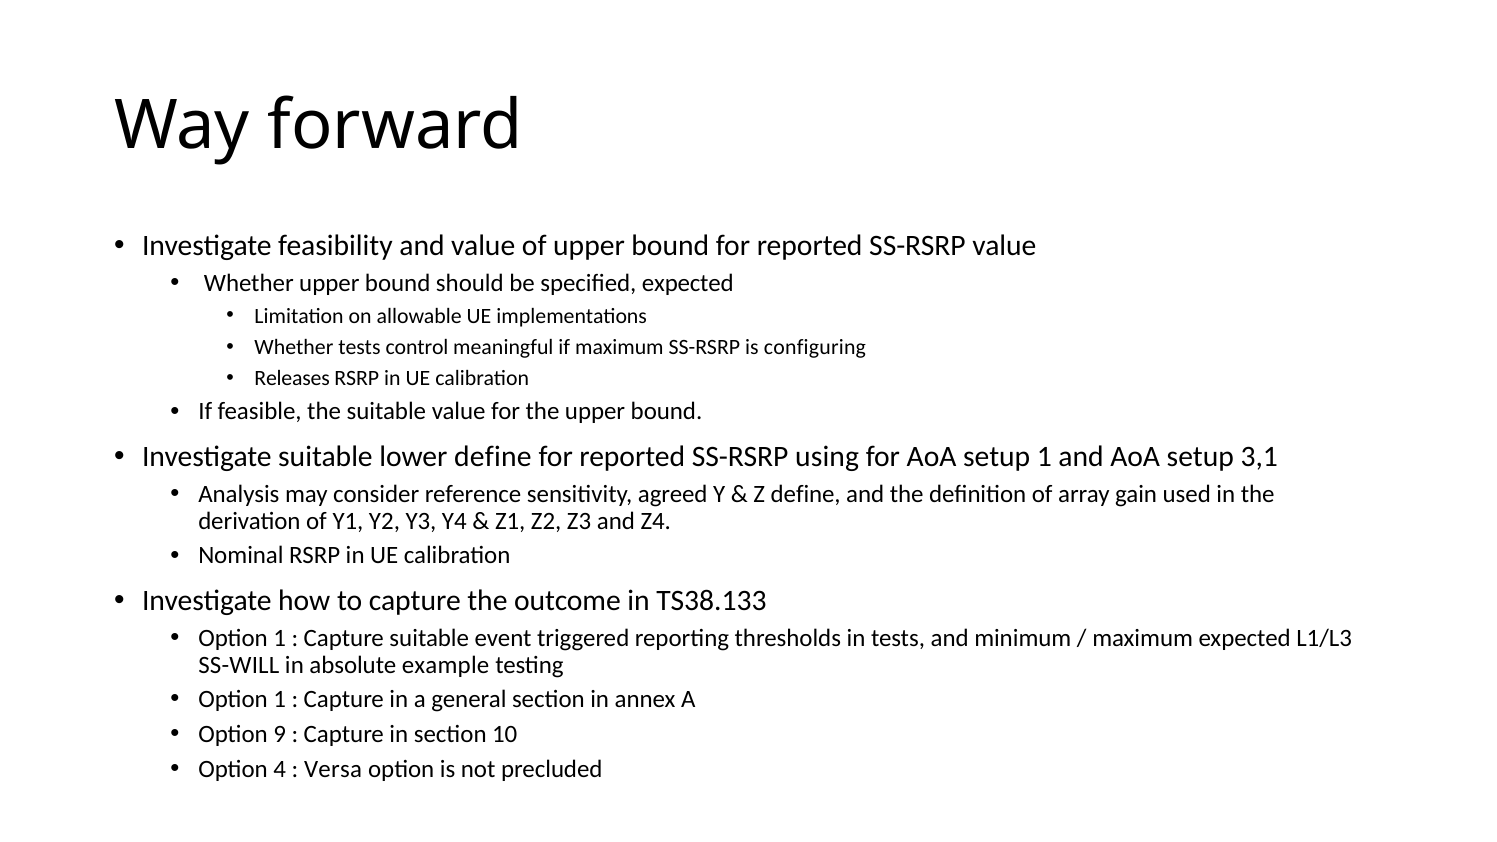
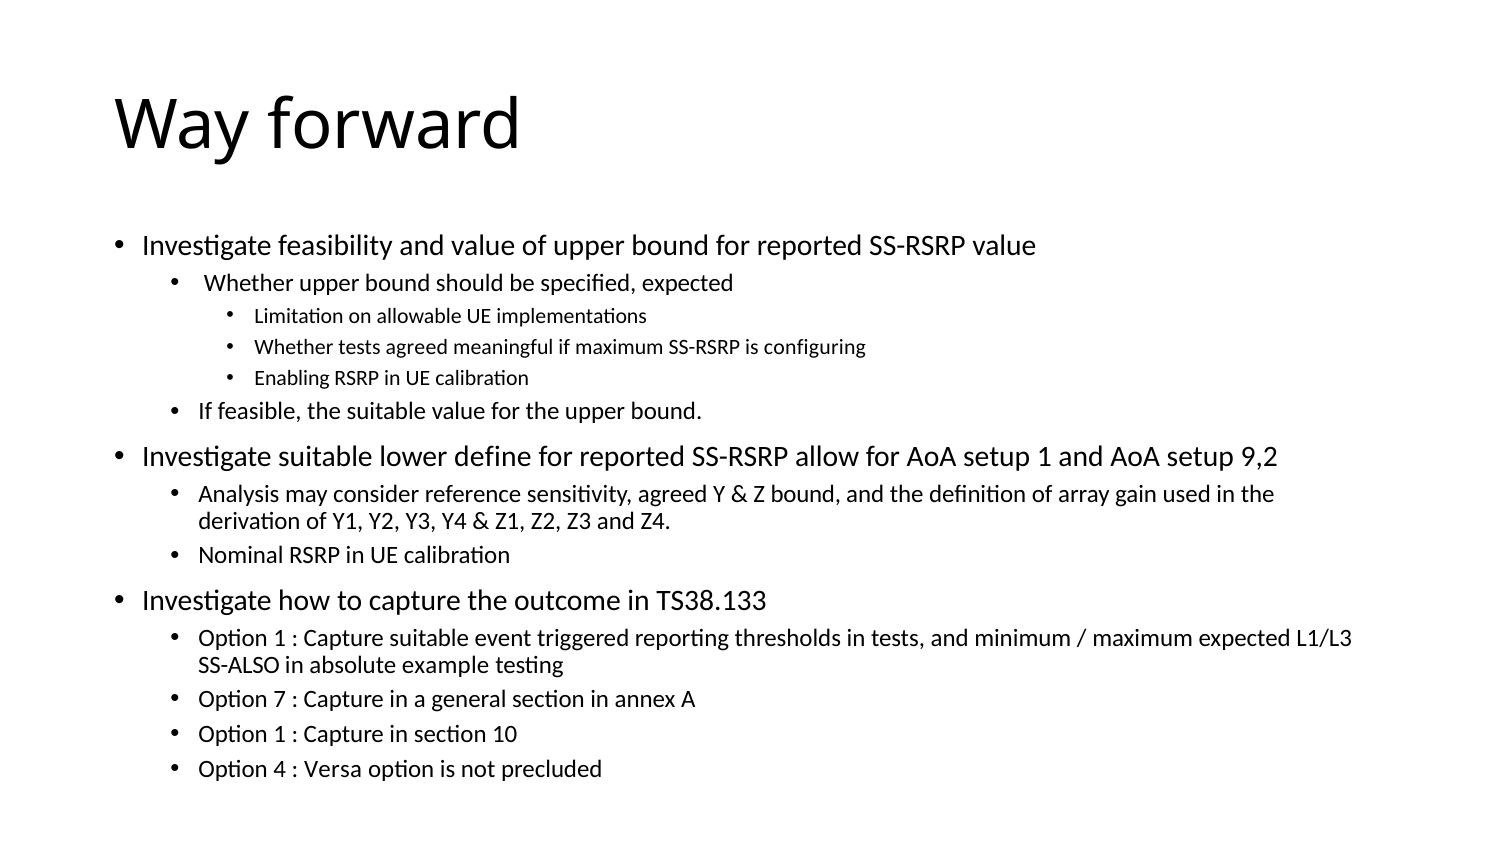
tests control: control -> agreed
Releases: Releases -> Enabling
using: using -> allow
3,1: 3,1 -> 9,2
Z define: define -> bound
SS-WILL: SS-WILL -> SS-ALSO
1 at (280, 700): 1 -> 7
9 at (280, 734): 9 -> 1
